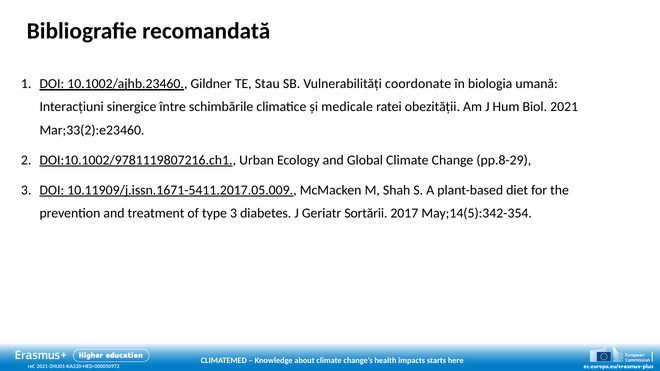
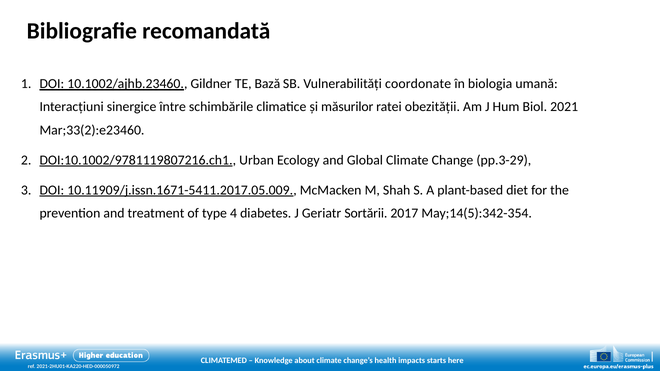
Stau: Stau -> Bază
medicale: medicale -> măsurilor
pp.8-29: pp.8-29 -> pp.3-29
type 3: 3 -> 4
